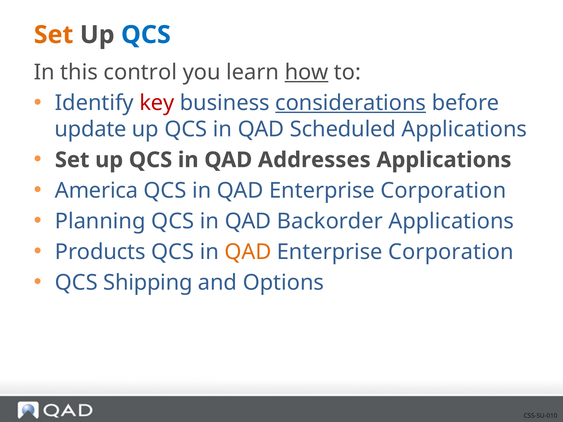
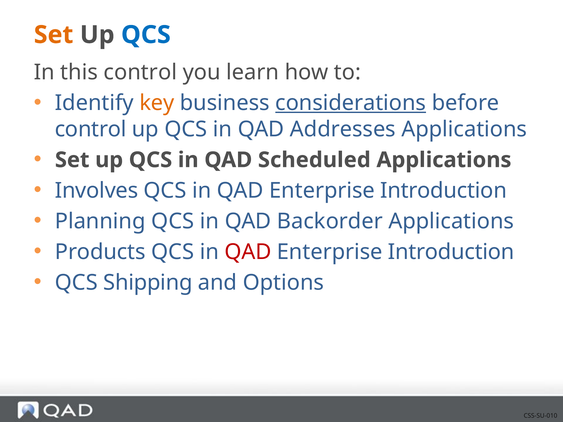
how underline: present -> none
key colour: red -> orange
update at (91, 129): update -> control
Scheduled: Scheduled -> Addresses
Addresses: Addresses -> Scheduled
America: America -> Involves
Corporation at (443, 191): Corporation -> Introduction
QAD at (248, 252) colour: orange -> red
Corporation at (451, 252): Corporation -> Introduction
